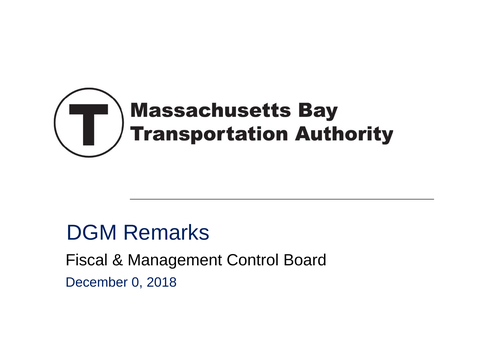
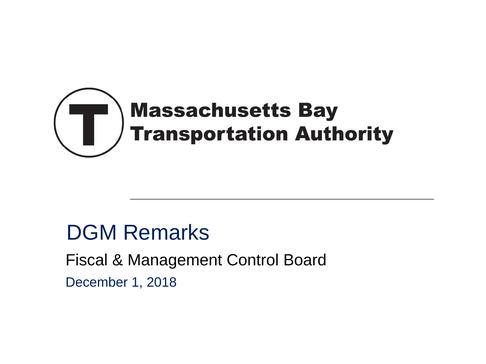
0: 0 -> 1
